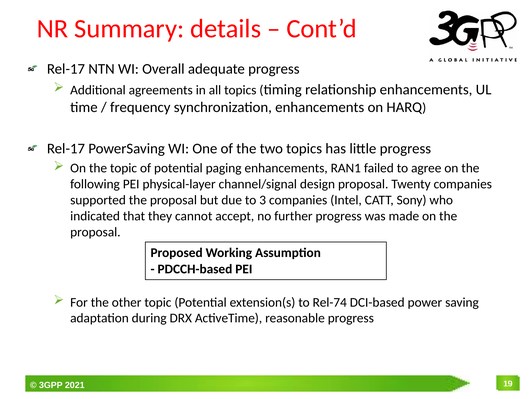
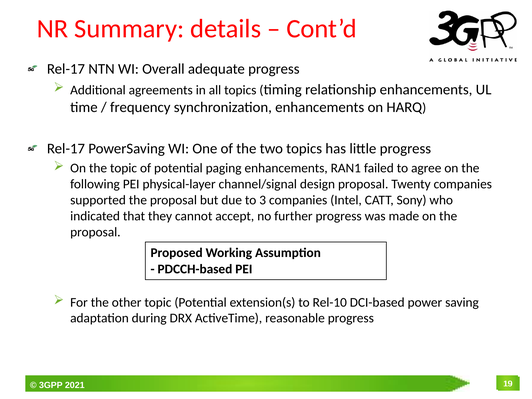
Rel-74: Rel-74 -> Rel-10
